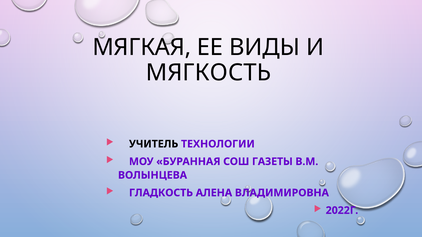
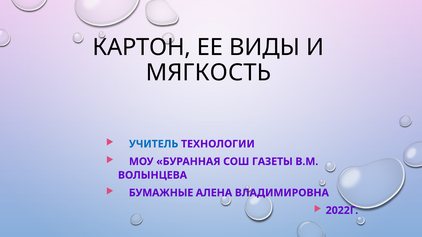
МЯГКАЯ: МЯГКАЯ -> КАРТОН
УЧИТЕЛЬ colour: black -> blue
ГЛАДКОСТЬ: ГЛАДКОСТЬ -> БУМАЖНЫЕ
